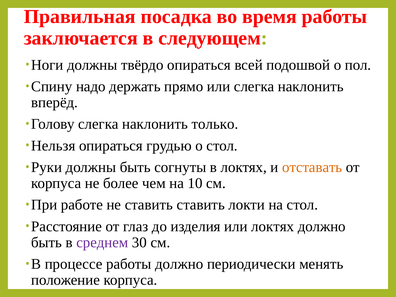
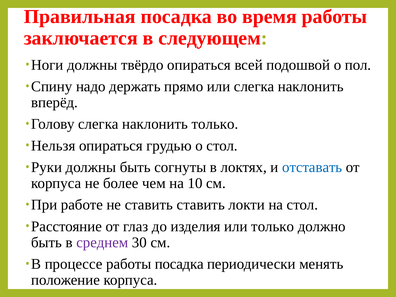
отставать colour: orange -> blue
или локтях: локтях -> только
работы должно: должно -> посадка
